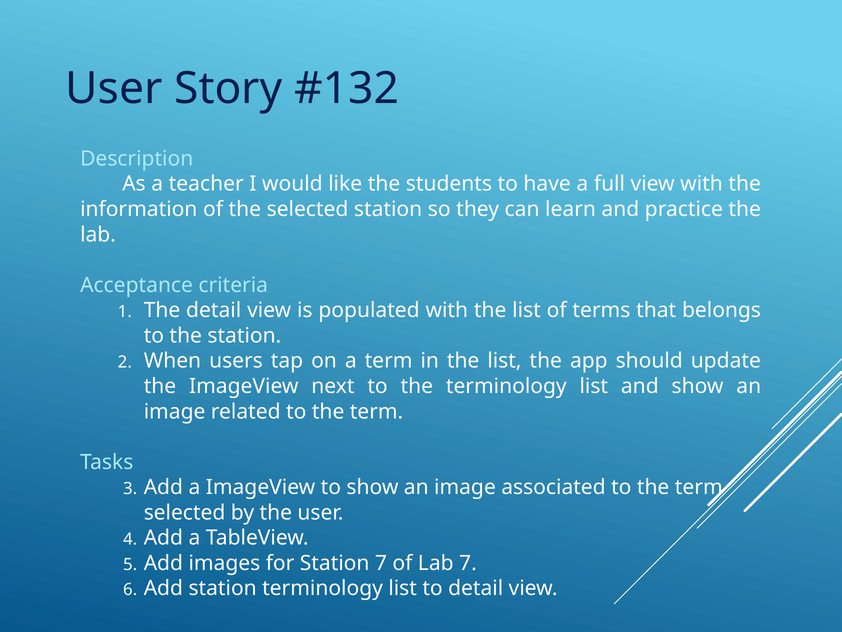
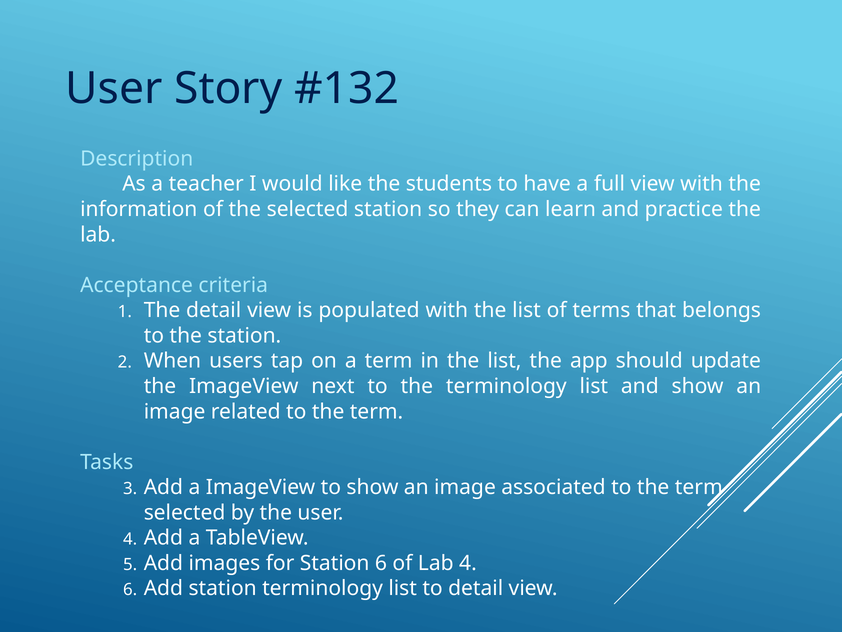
Station 7: 7 -> 6
Lab 7: 7 -> 4
